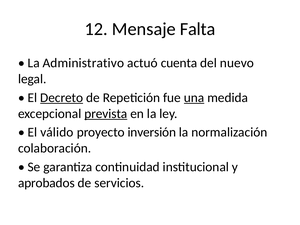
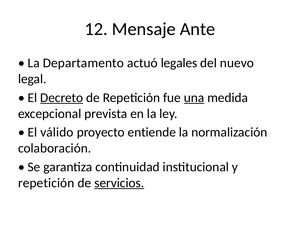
Falta: Falta -> Ante
Administrativo: Administrativo -> Departamento
cuenta: cuenta -> legales
prevista underline: present -> none
inversión: inversión -> entiende
aprobados at (46, 183): aprobados -> repetición
servicios underline: none -> present
